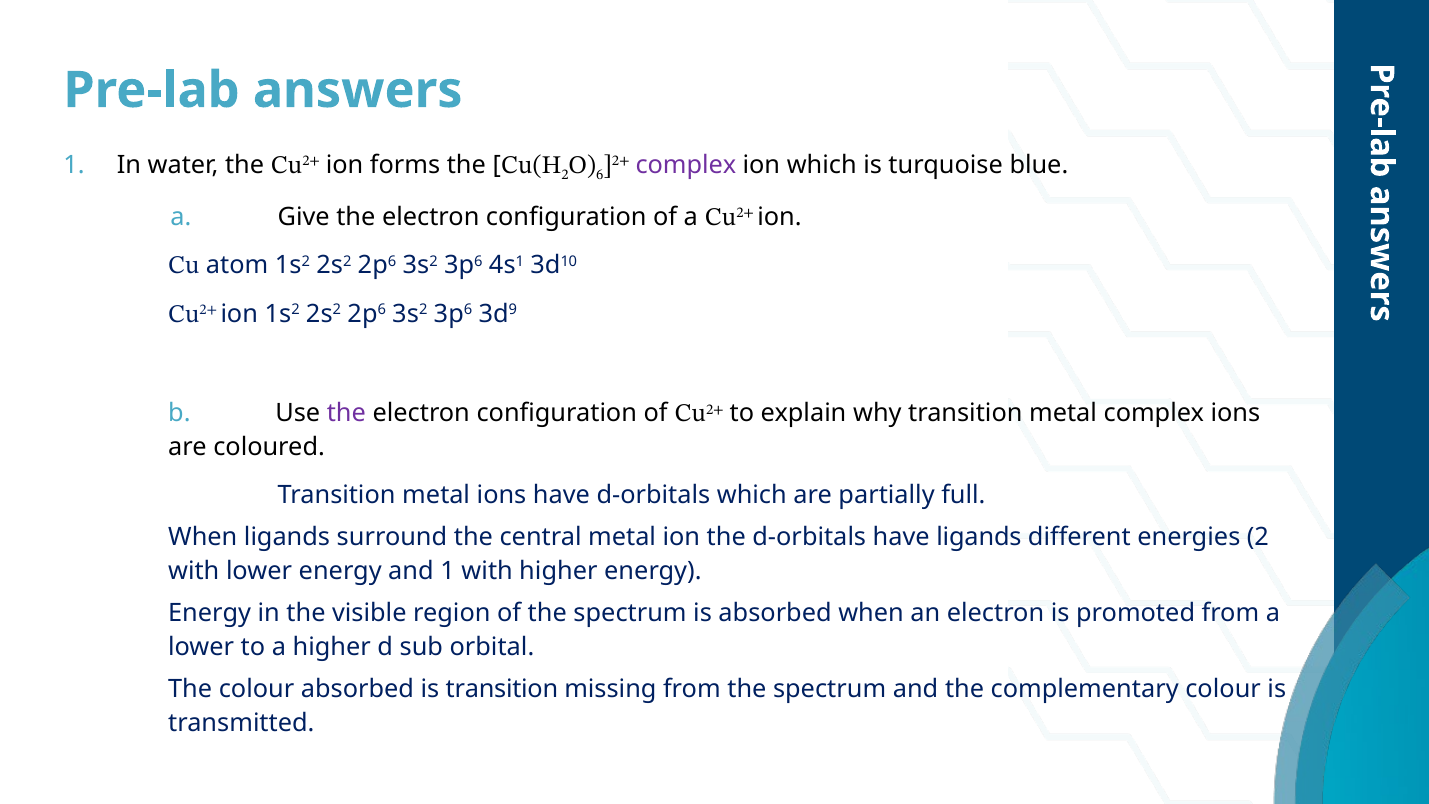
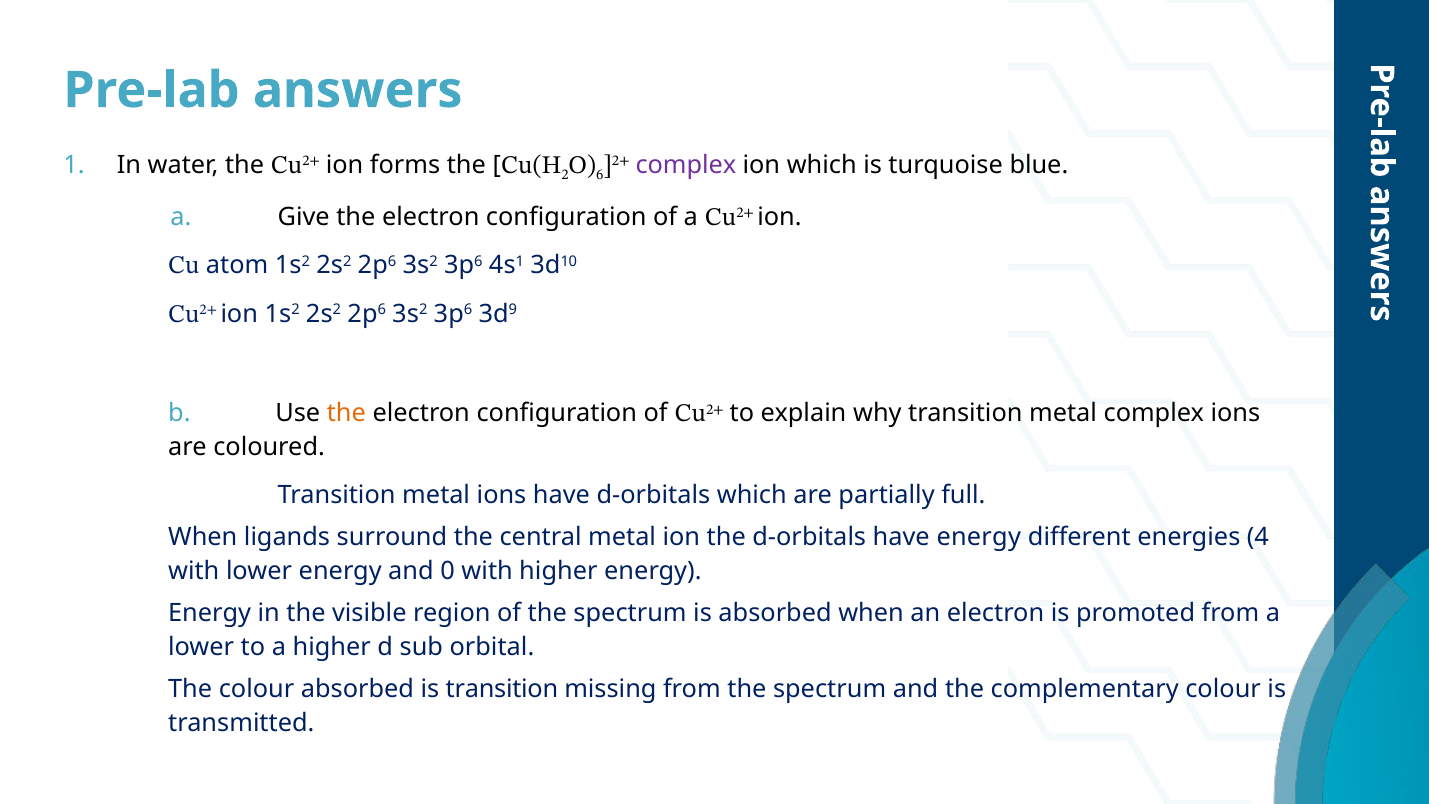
the at (346, 413) colour: purple -> orange
have ligands: ligands -> energy
2: 2 -> 4
and 1: 1 -> 0
